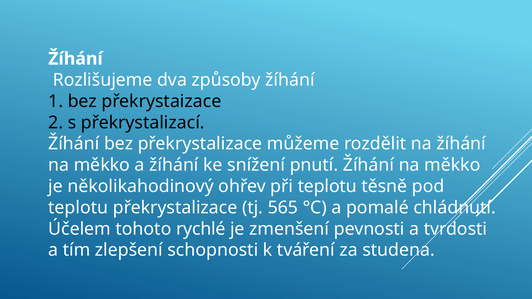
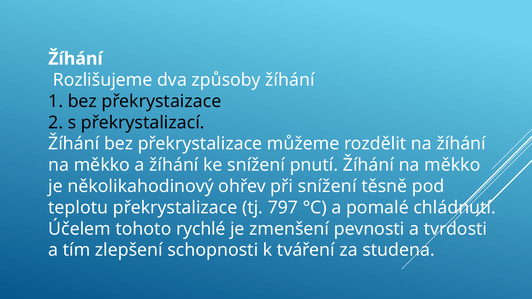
při teplotu: teplotu -> snížení
565: 565 -> 797
